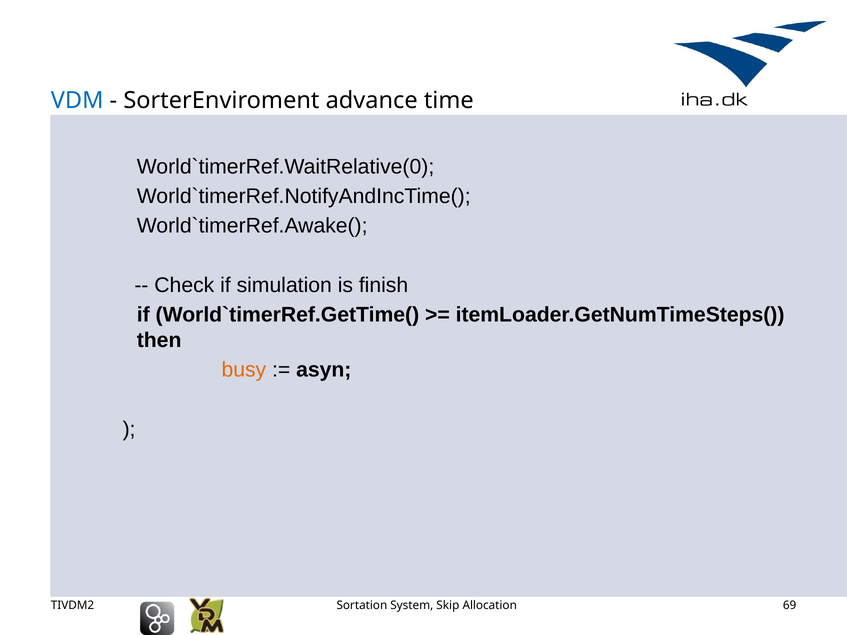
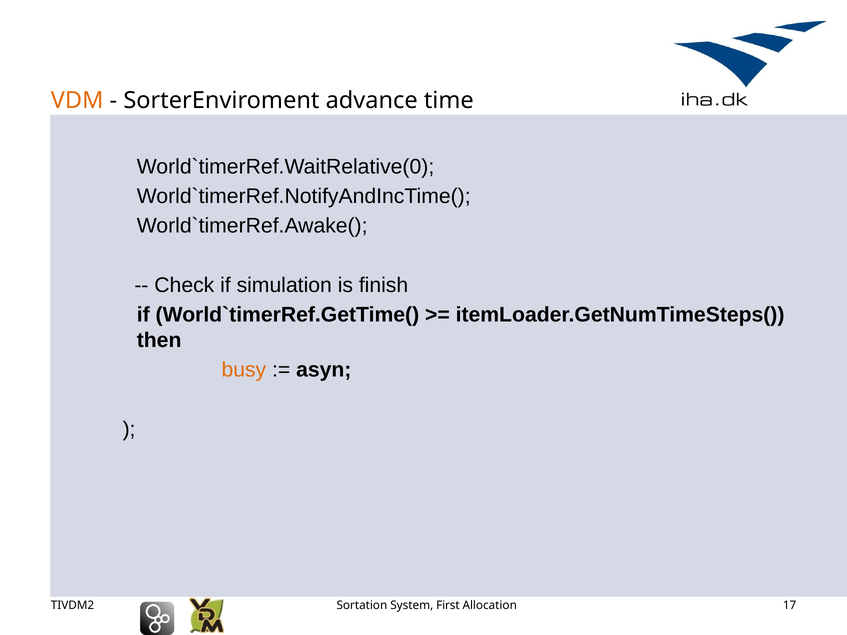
VDM colour: blue -> orange
Skip: Skip -> First
69: 69 -> 17
